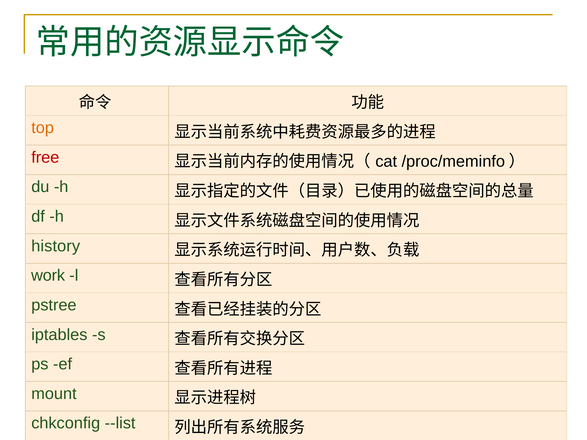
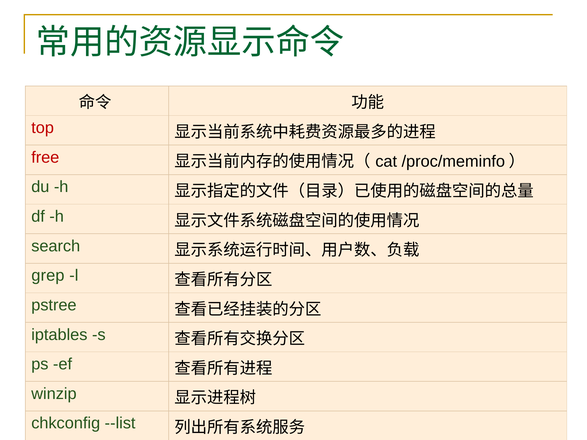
top colour: orange -> red
history: history -> search
work: work -> grep
mount: mount -> winzip
